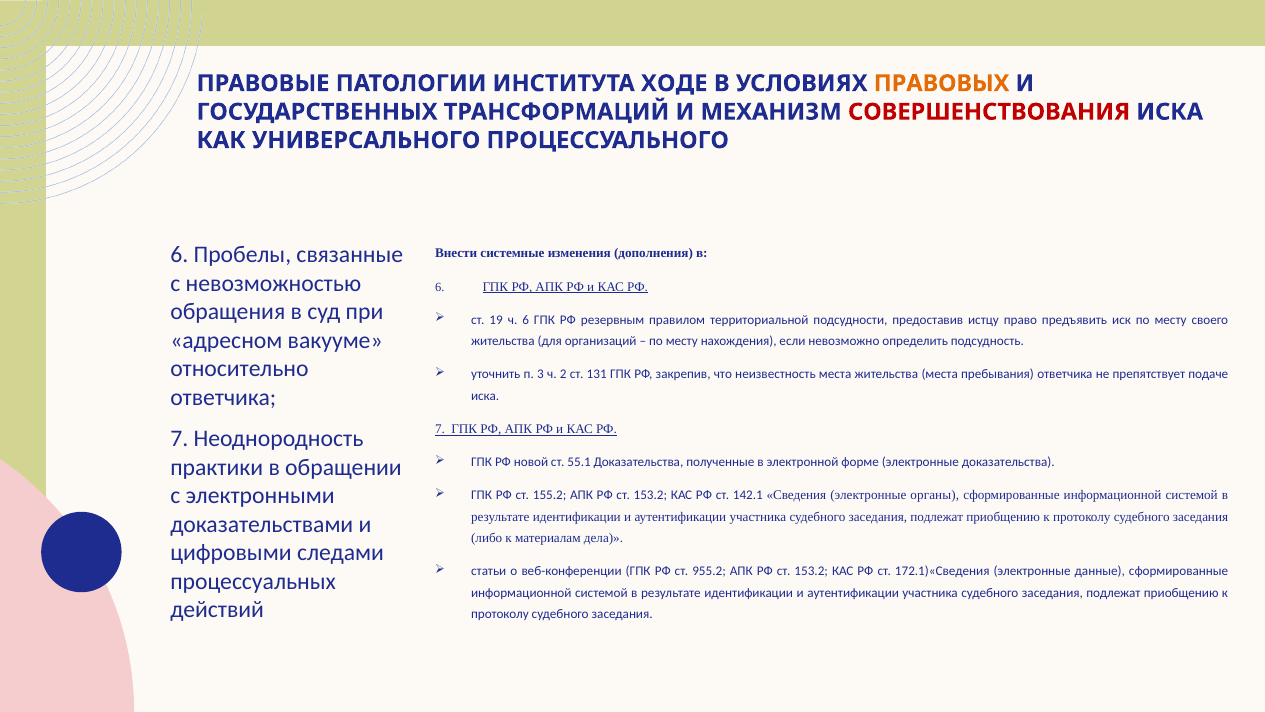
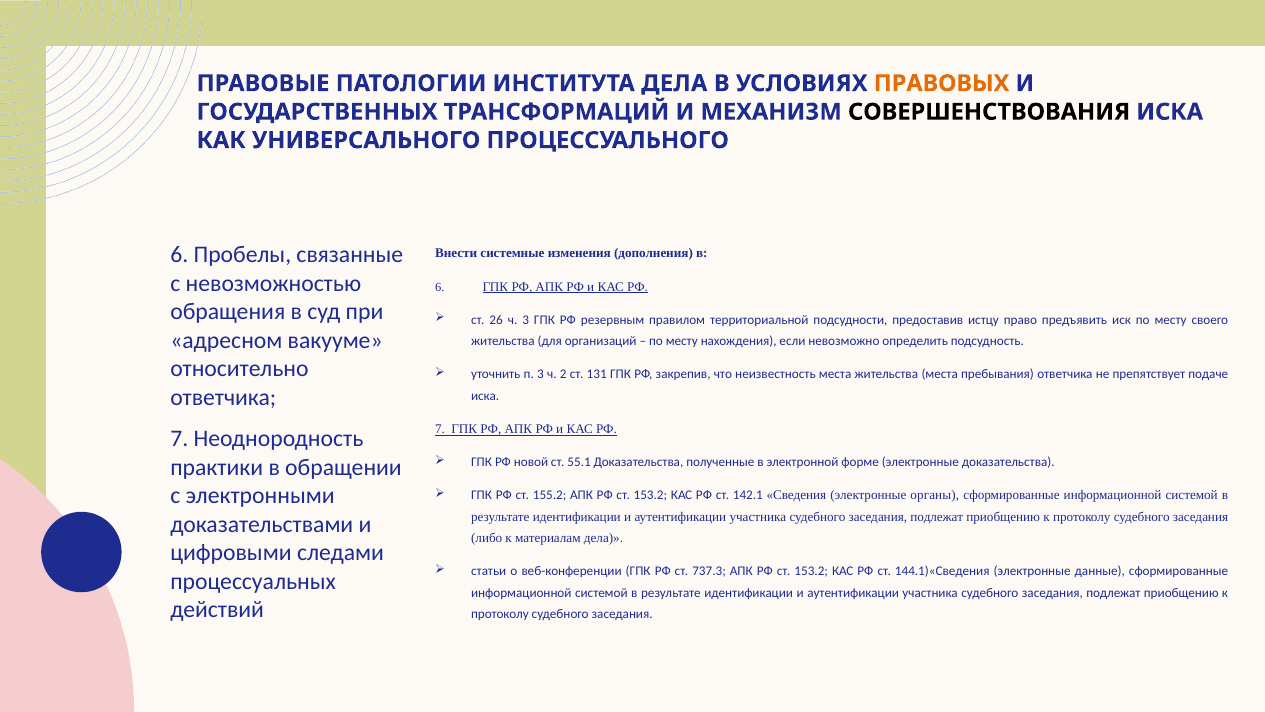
ИНСТИТУТА ХОДЕ: ХОДЕ -> ДЕЛА
СОВЕРШЕНСТВОВАНИЯ colour: red -> black
19: 19 -> 26
ч 6: 6 -> 3
955.2: 955.2 -> 737.3
172.1)«Сведения: 172.1)«Сведения -> 144.1)«Сведения
